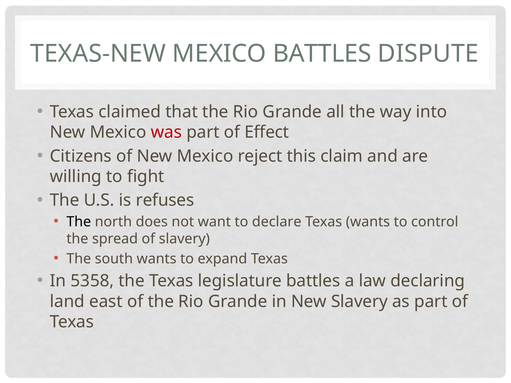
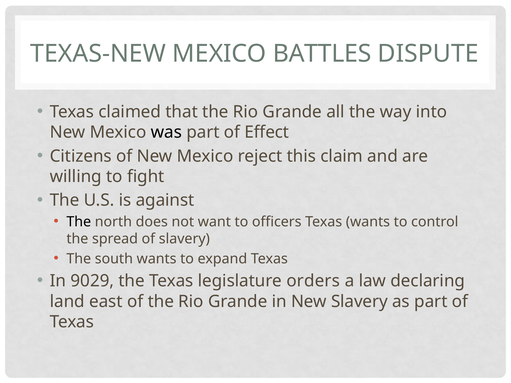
was colour: red -> black
refuses: refuses -> against
declare: declare -> officers
5358: 5358 -> 9029
legislature battles: battles -> orders
